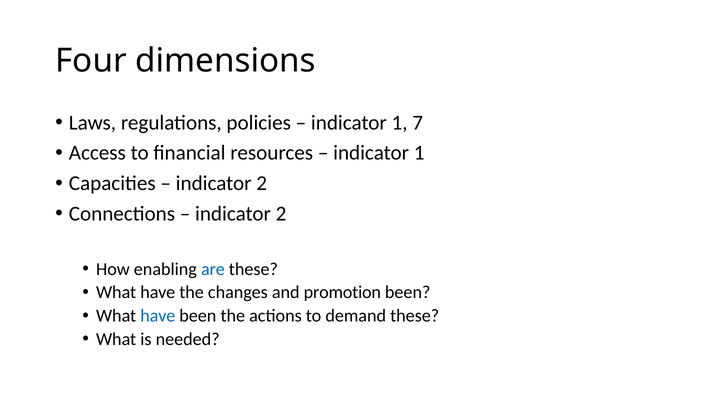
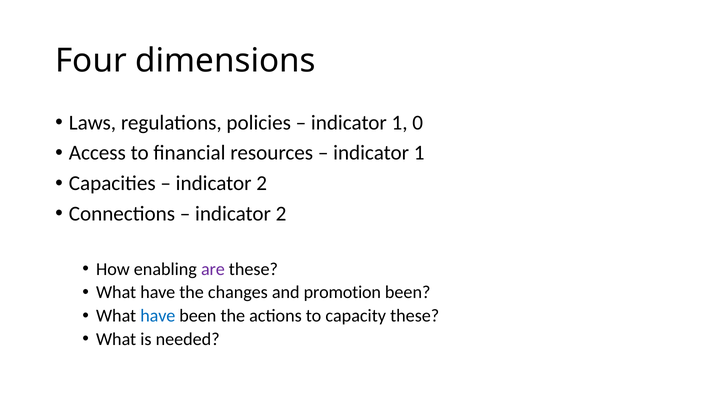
7: 7 -> 0
are colour: blue -> purple
demand: demand -> capacity
